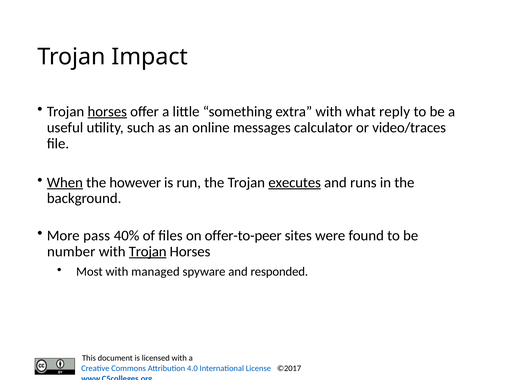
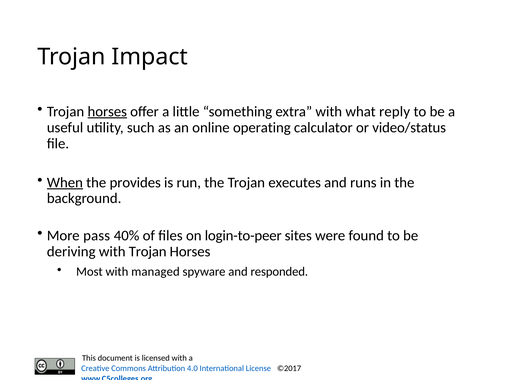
messages: messages -> operating
video/traces: video/traces -> video/status
however: however -> provides
executes underline: present -> none
offer-to-peer: offer-to-peer -> login-to-peer
number: number -> deriving
Trojan at (148, 252) underline: present -> none
